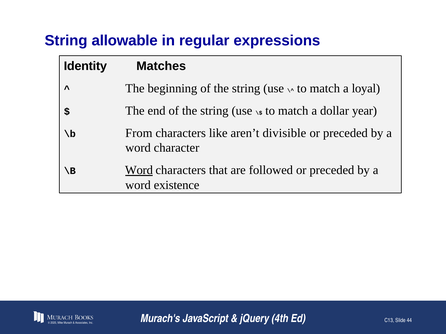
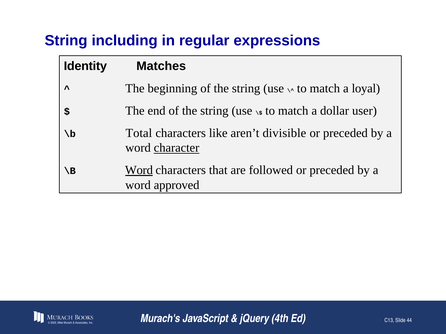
allowable: allowable -> including
year: year -> user
From: From -> Total
character underline: none -> present
existence: existence -> approved
